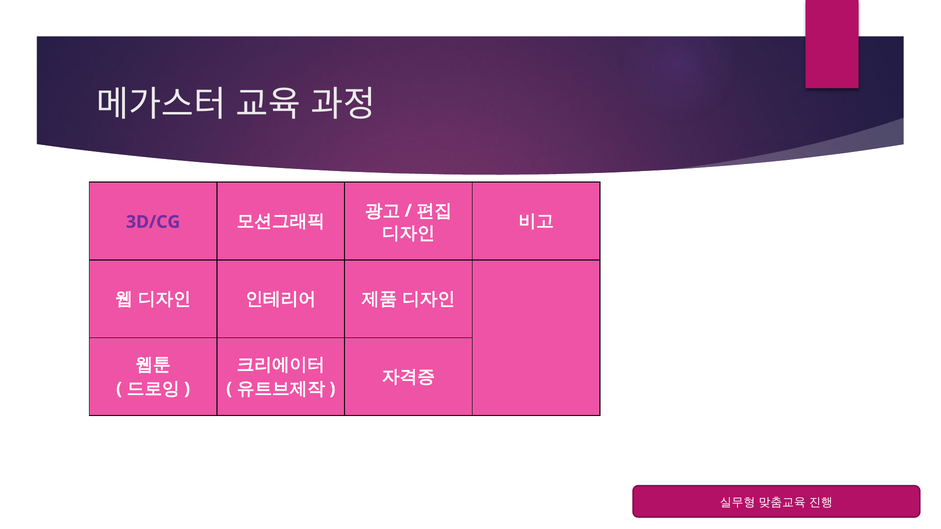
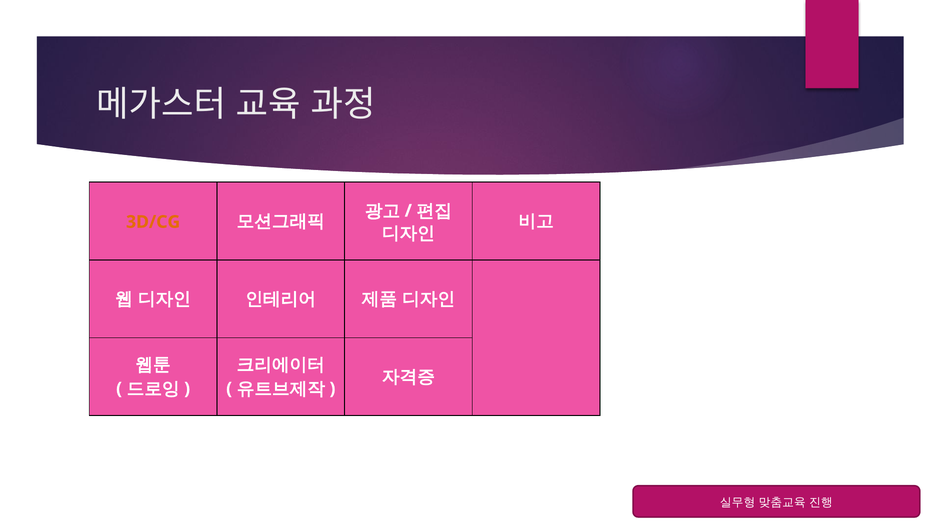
3D/CG colour: purple -> orange
